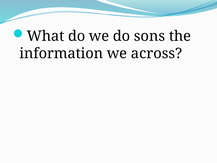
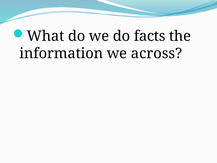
sons: sons -> facts
